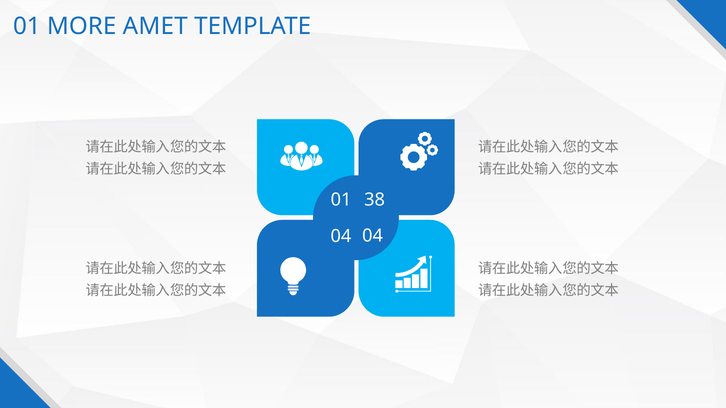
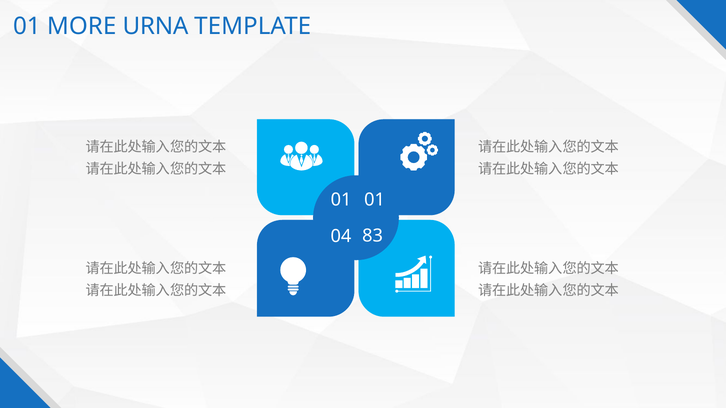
AMET: AMET -> URNA
01 38: 38 -> 01
04 04: 04 -> 83
